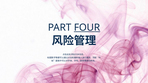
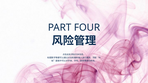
FOUR underline: present -> none
